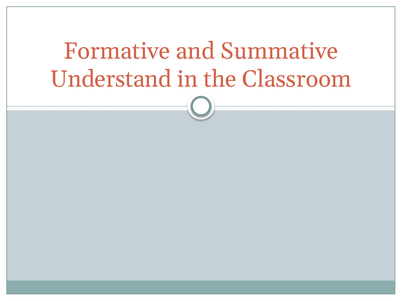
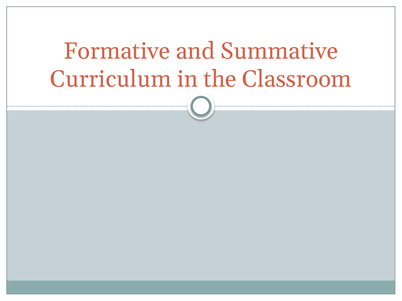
Understand: Understand -> Curriculum
